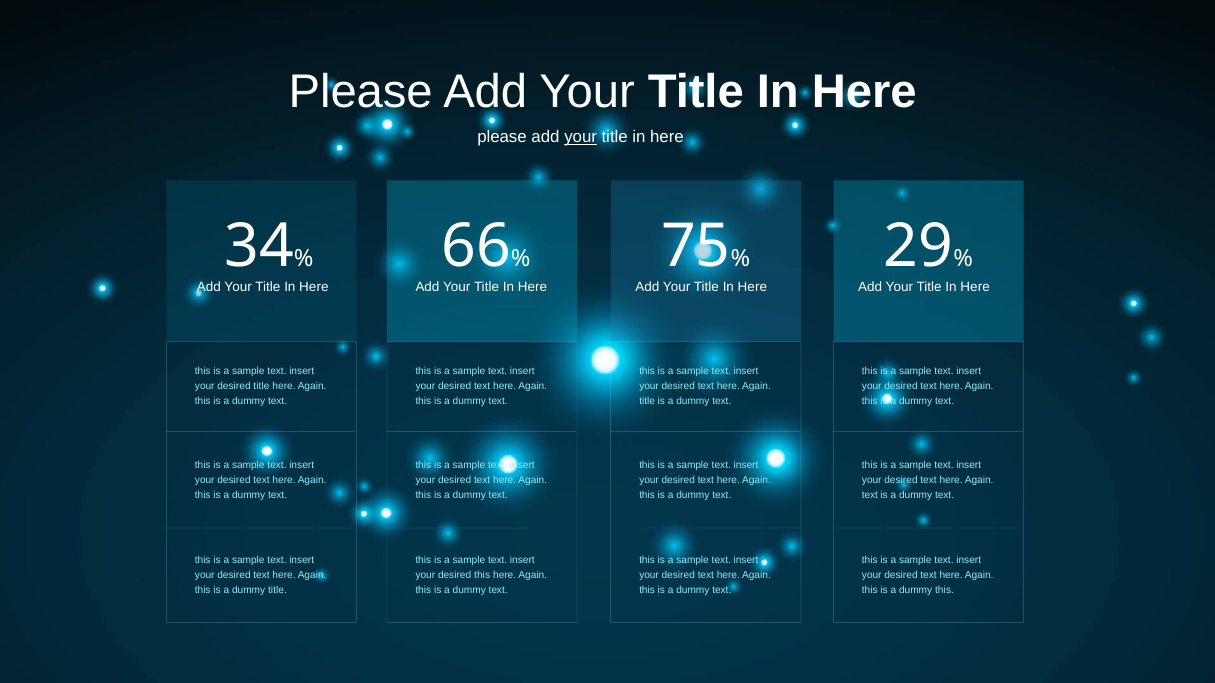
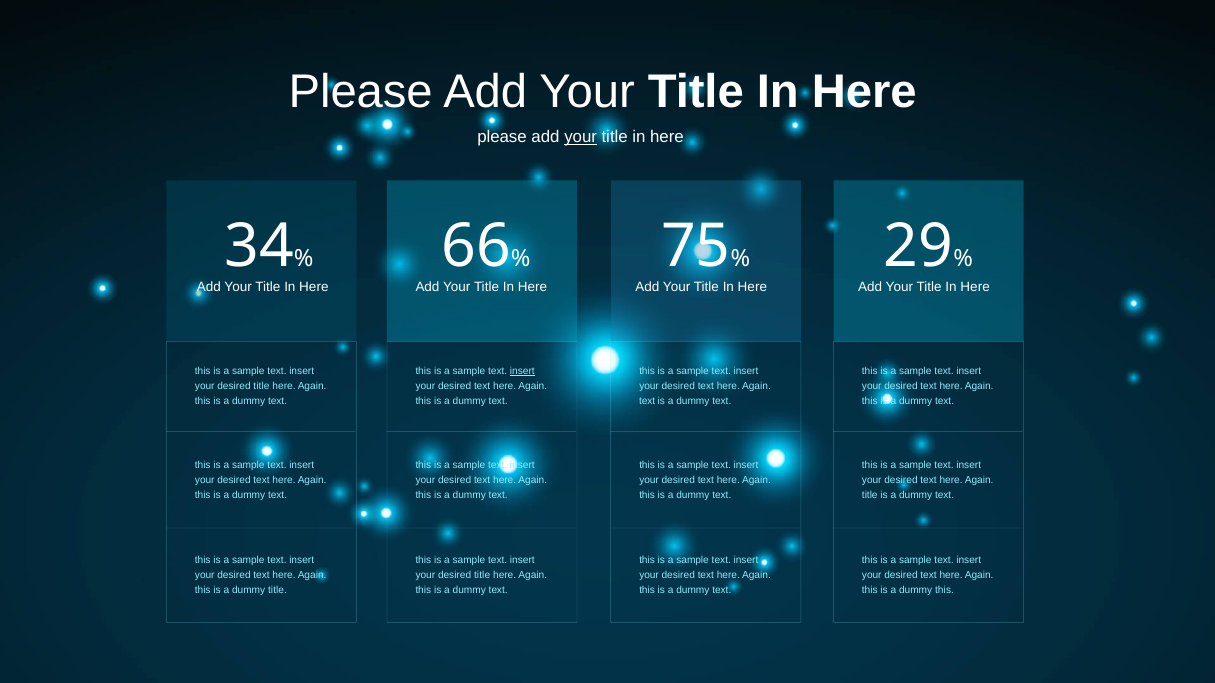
insert at (522, 371) underline: none -> present
title at (647, 401): title -> text
text at (870, 495): text -> title
this at (482, 576): this -> title
